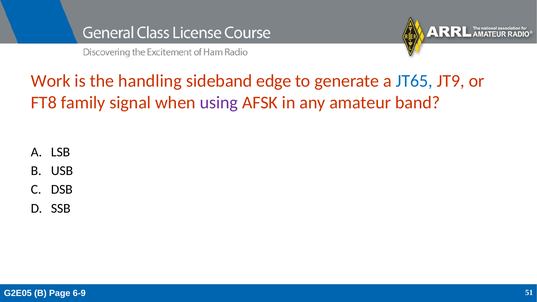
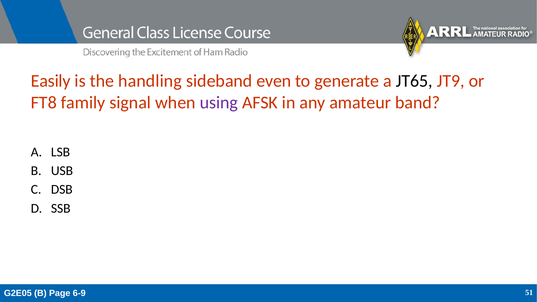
Work: Work -> Easily
edge: edge -> even
JT65 colour: blue -> black
